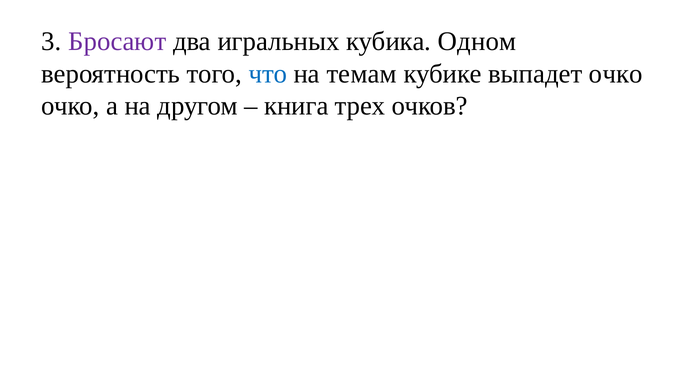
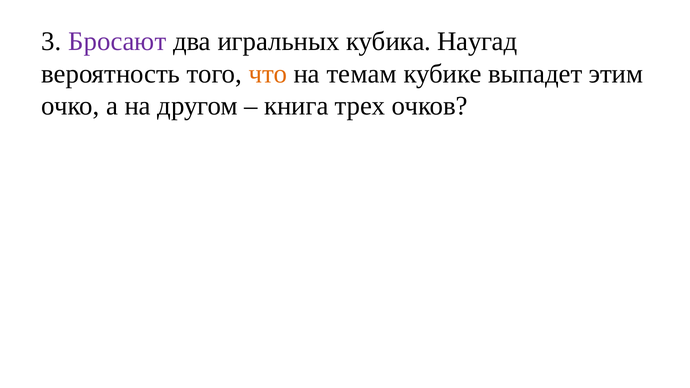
Одном: Одном -> Наугад
что colour: blue -> orange
выпадет очко: очко -> этим
